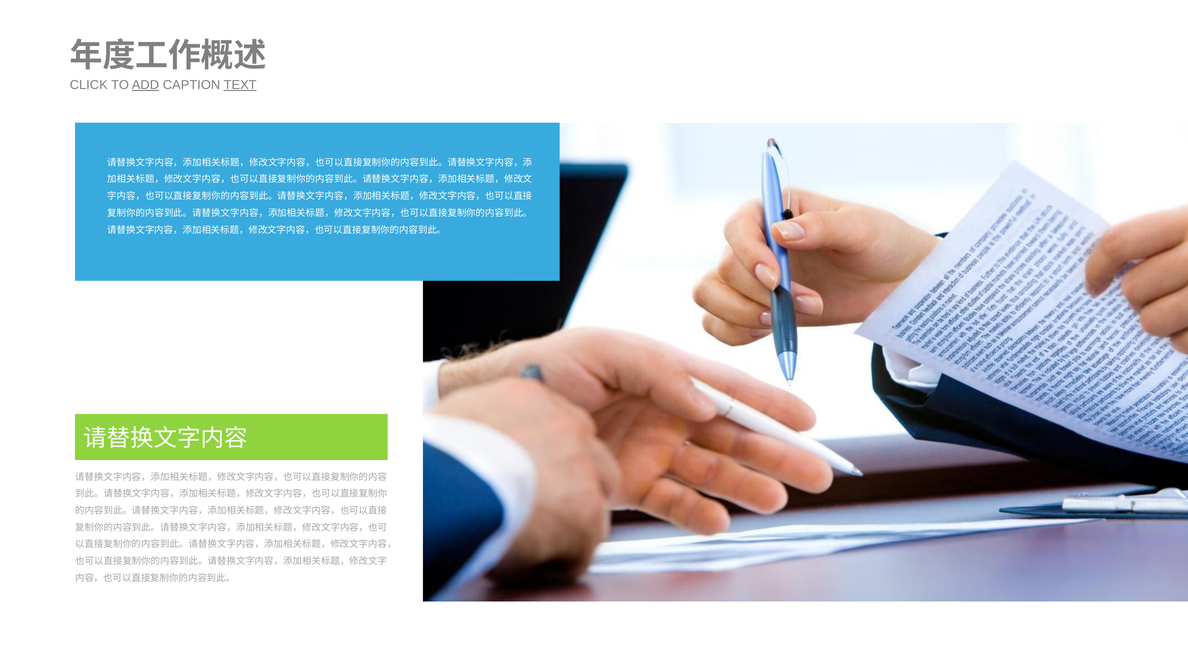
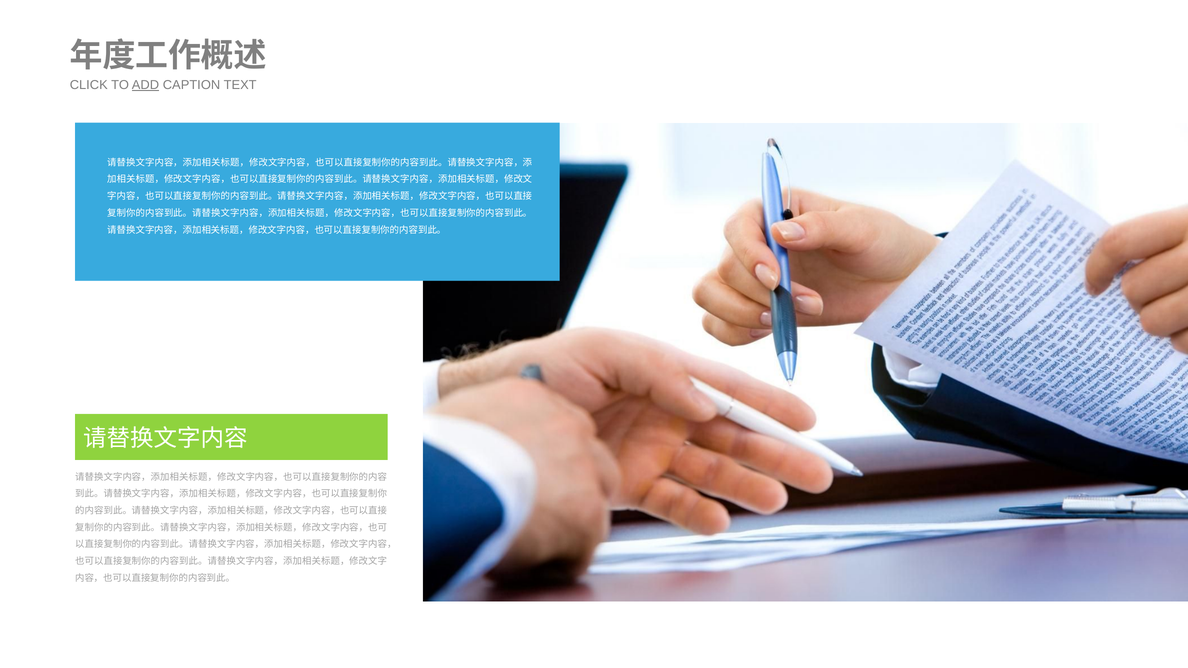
TEXT underline: present -> none
